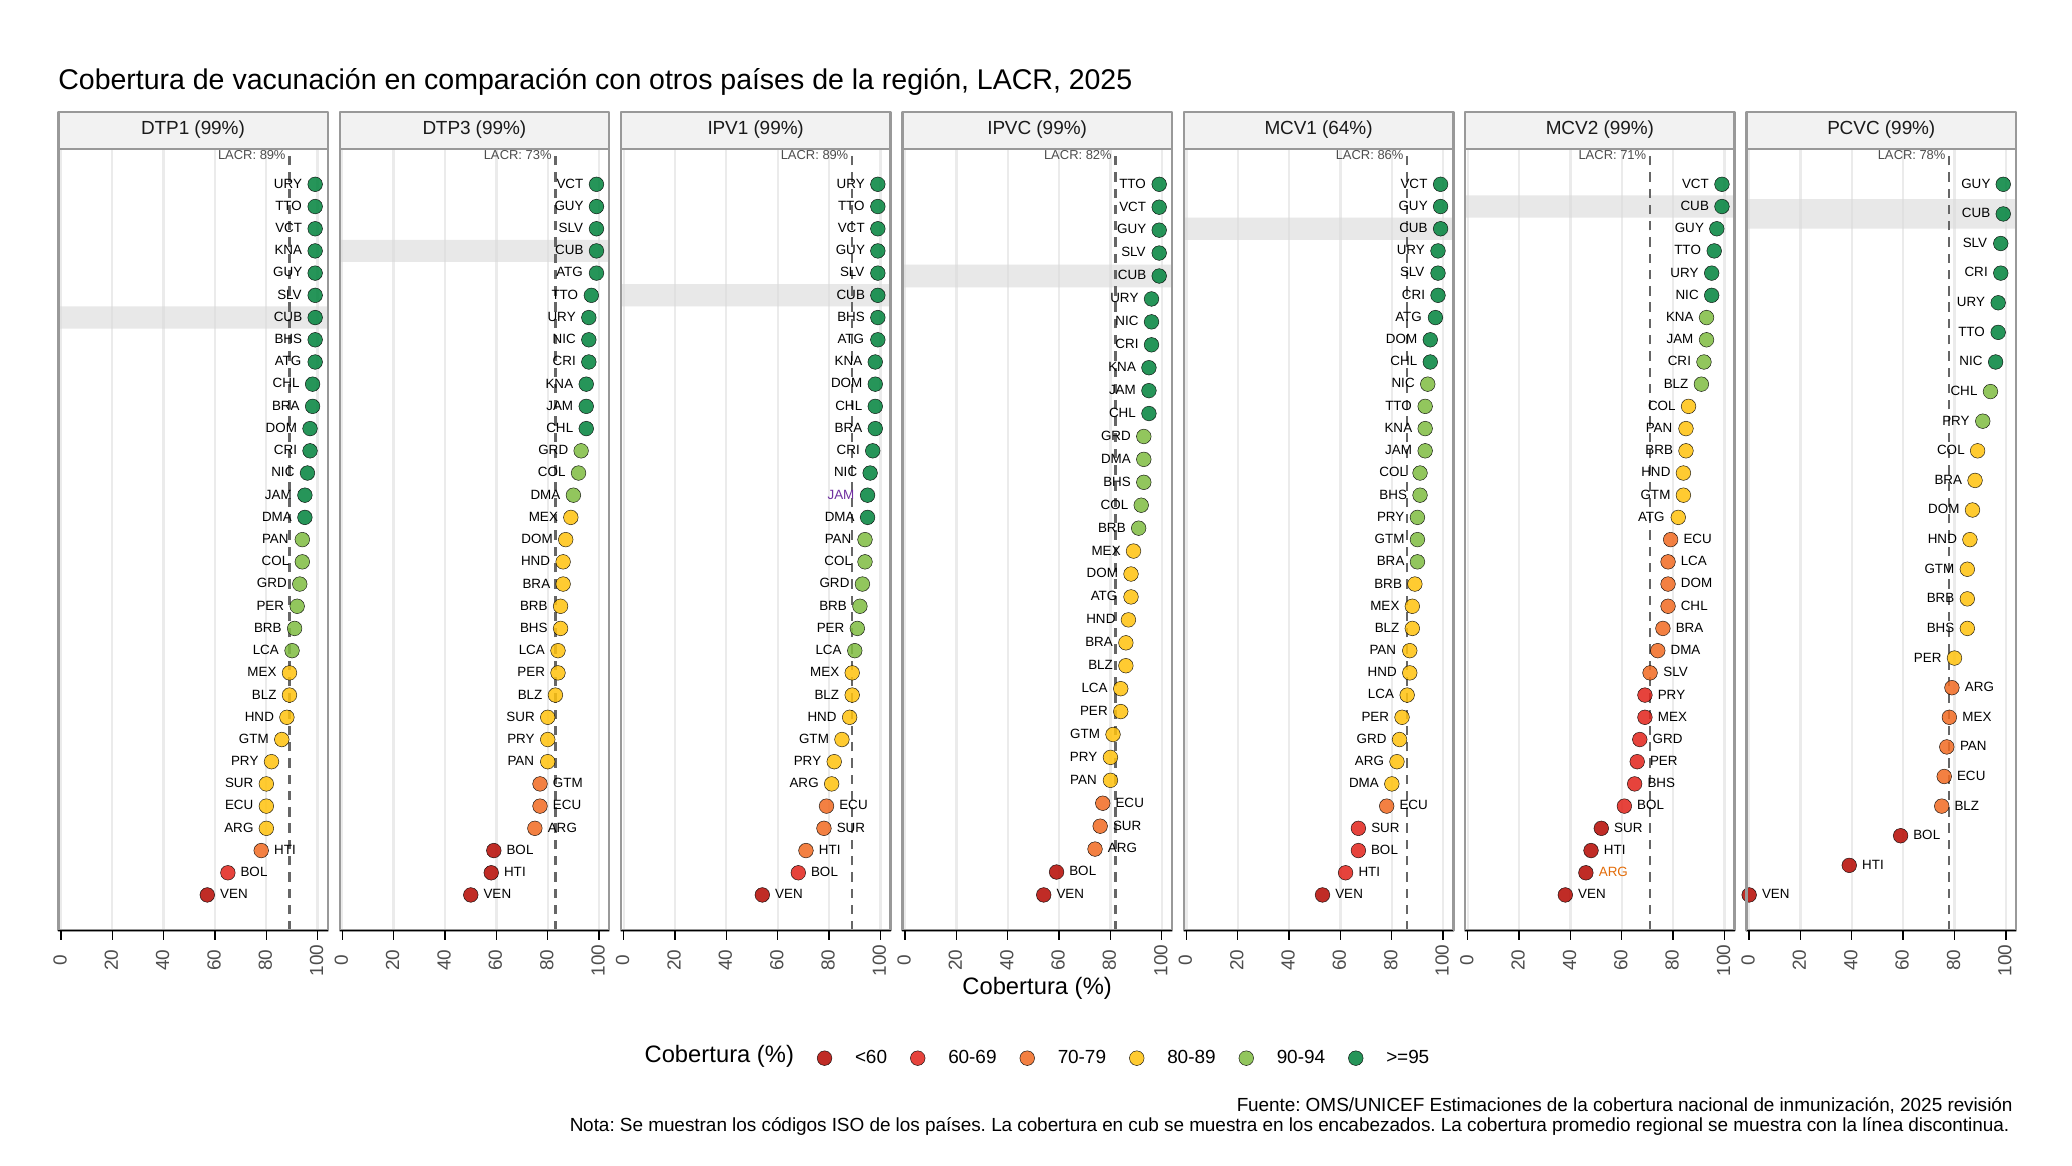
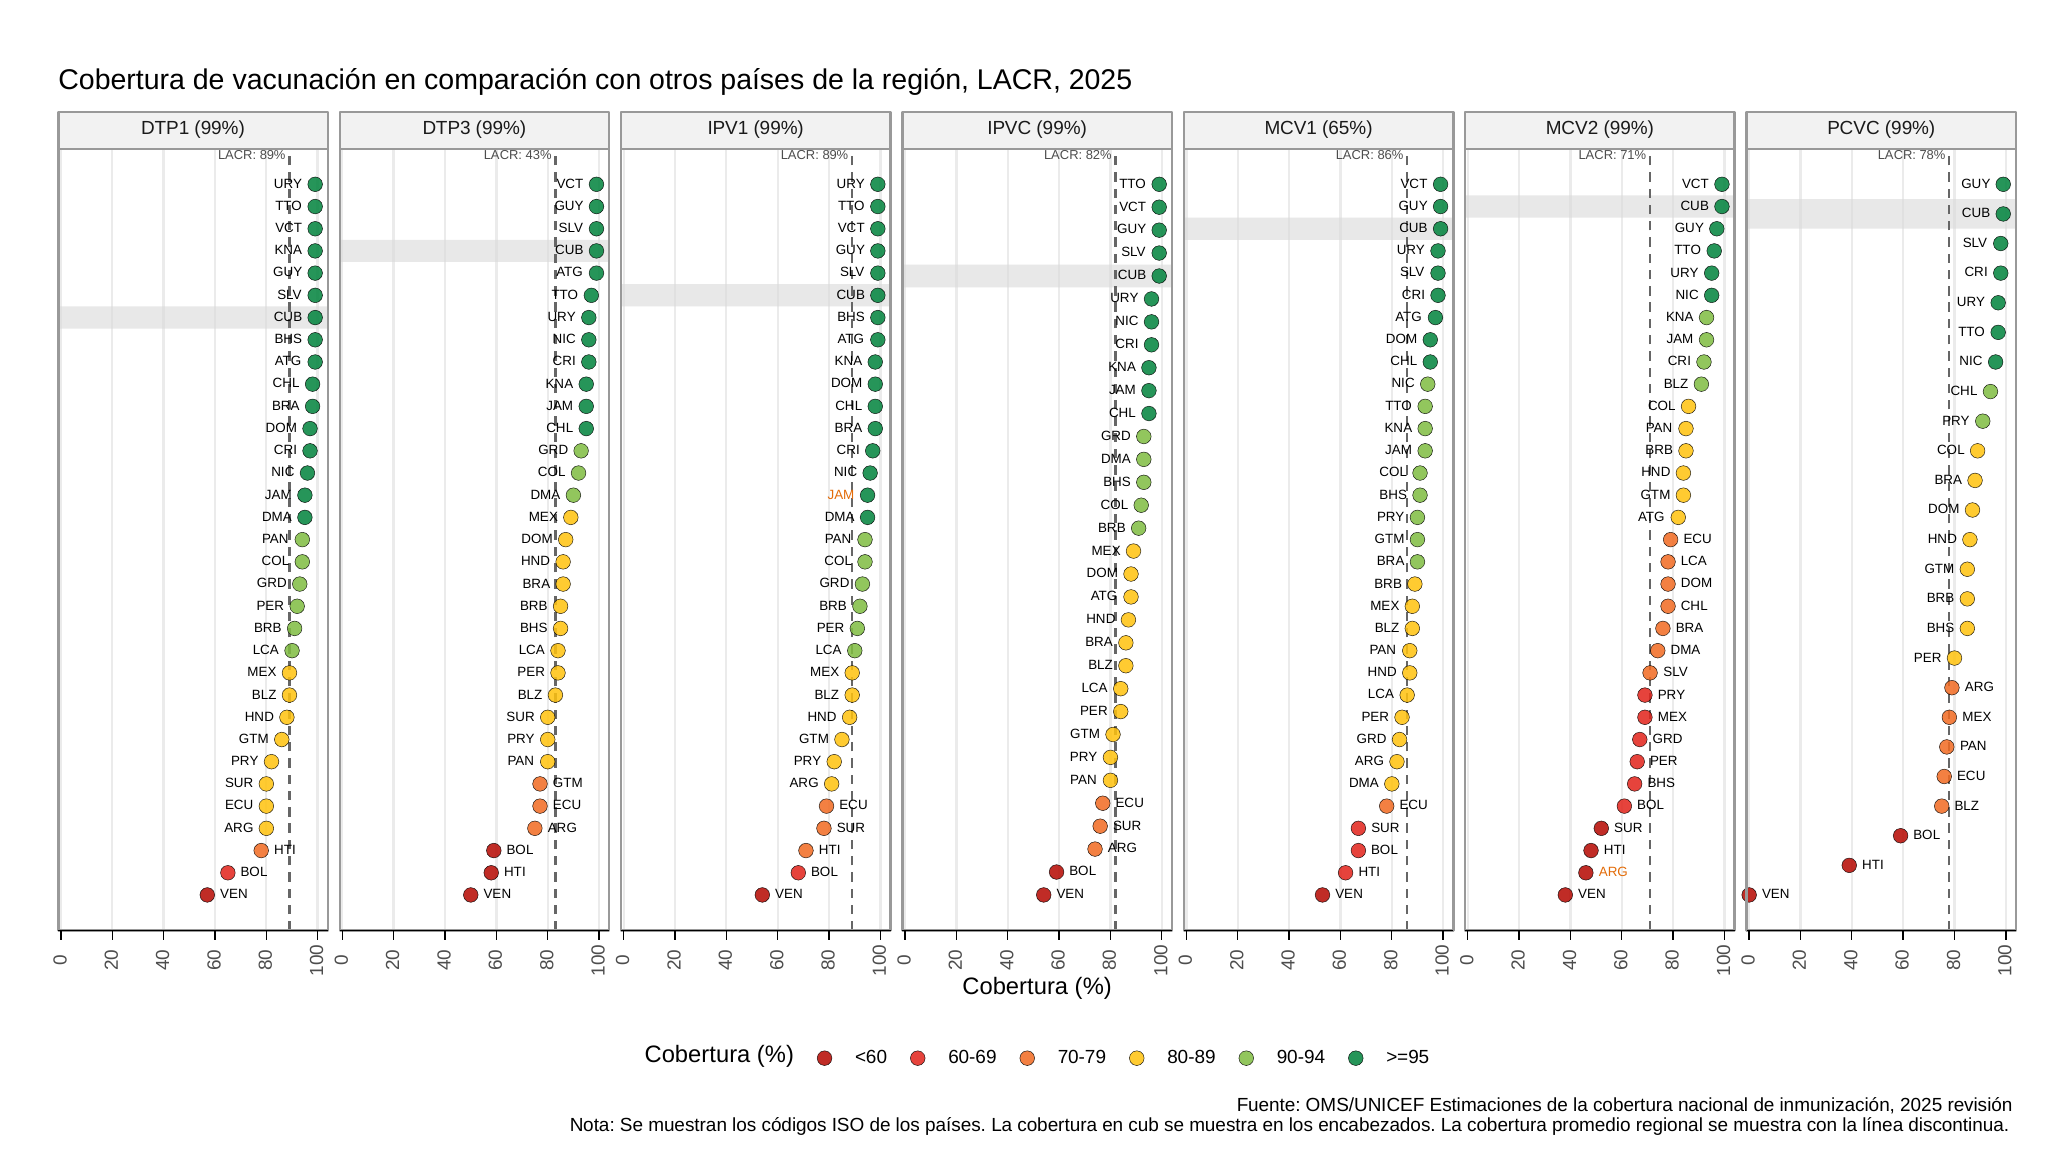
64%: 64% -> 65%
73%: 73% -> 43%
JAM at (841, 495) colour: purple -> orange
